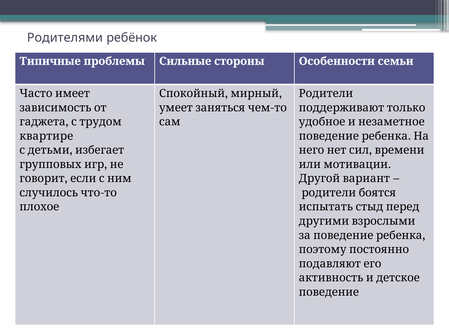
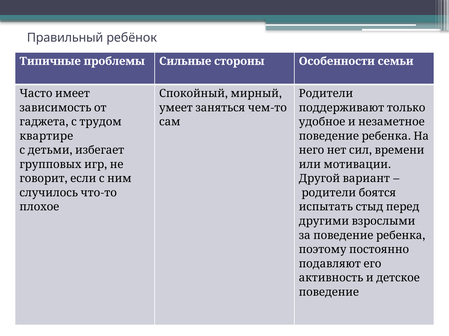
Родителями: Родителями -> Правильный
